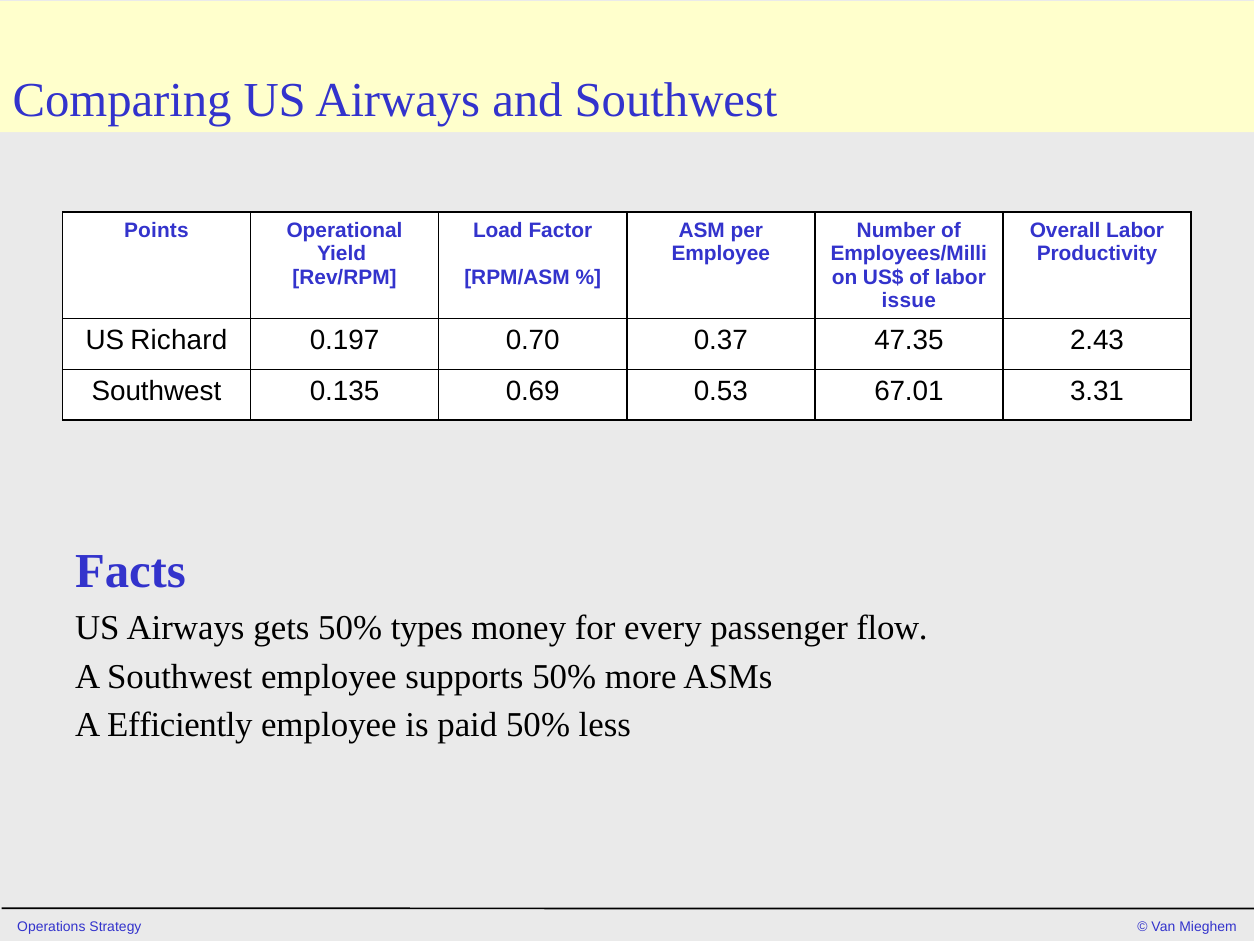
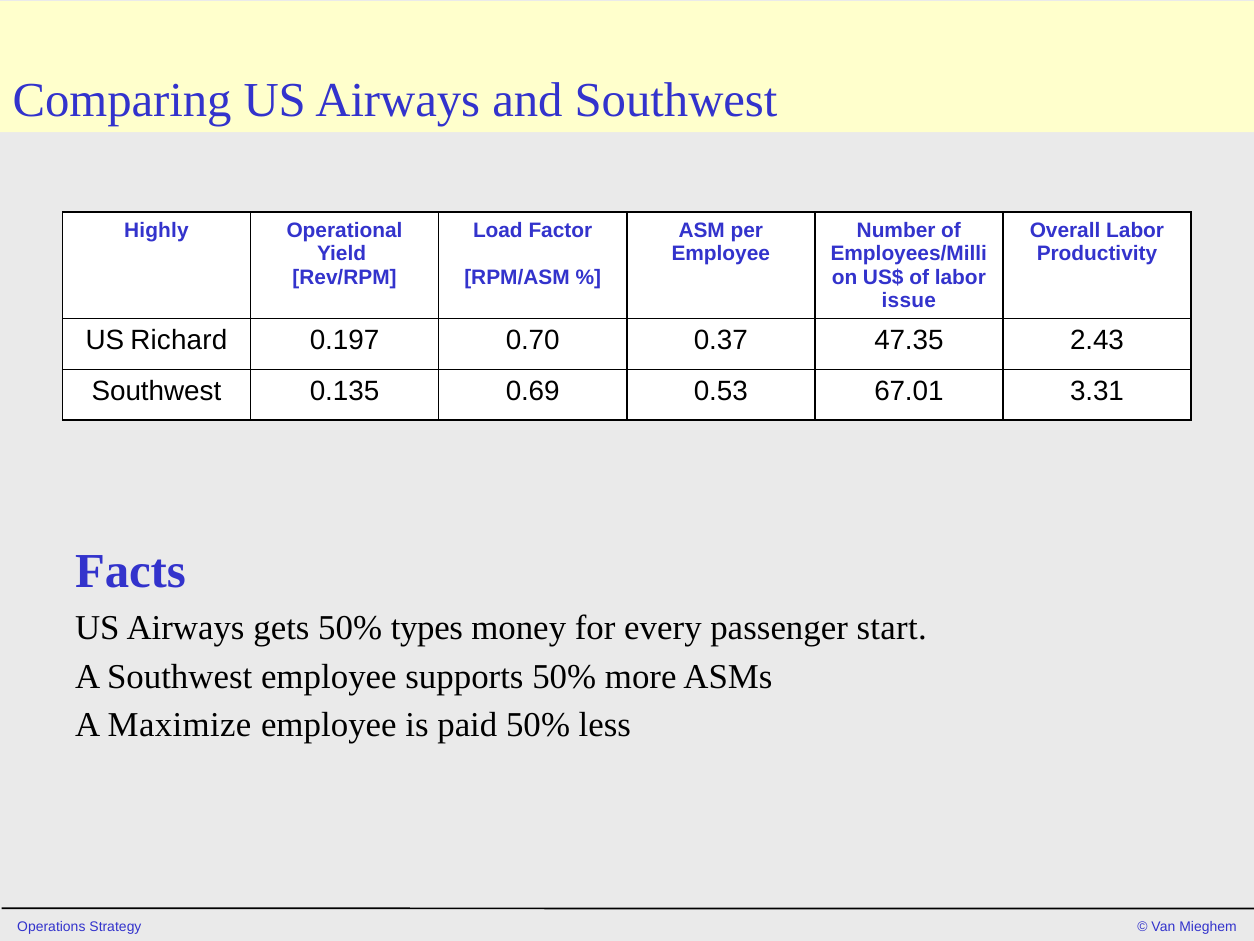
Points: Points -> Highly
flow: flow -> start
Efficiently: Efficiently -> Maximize
